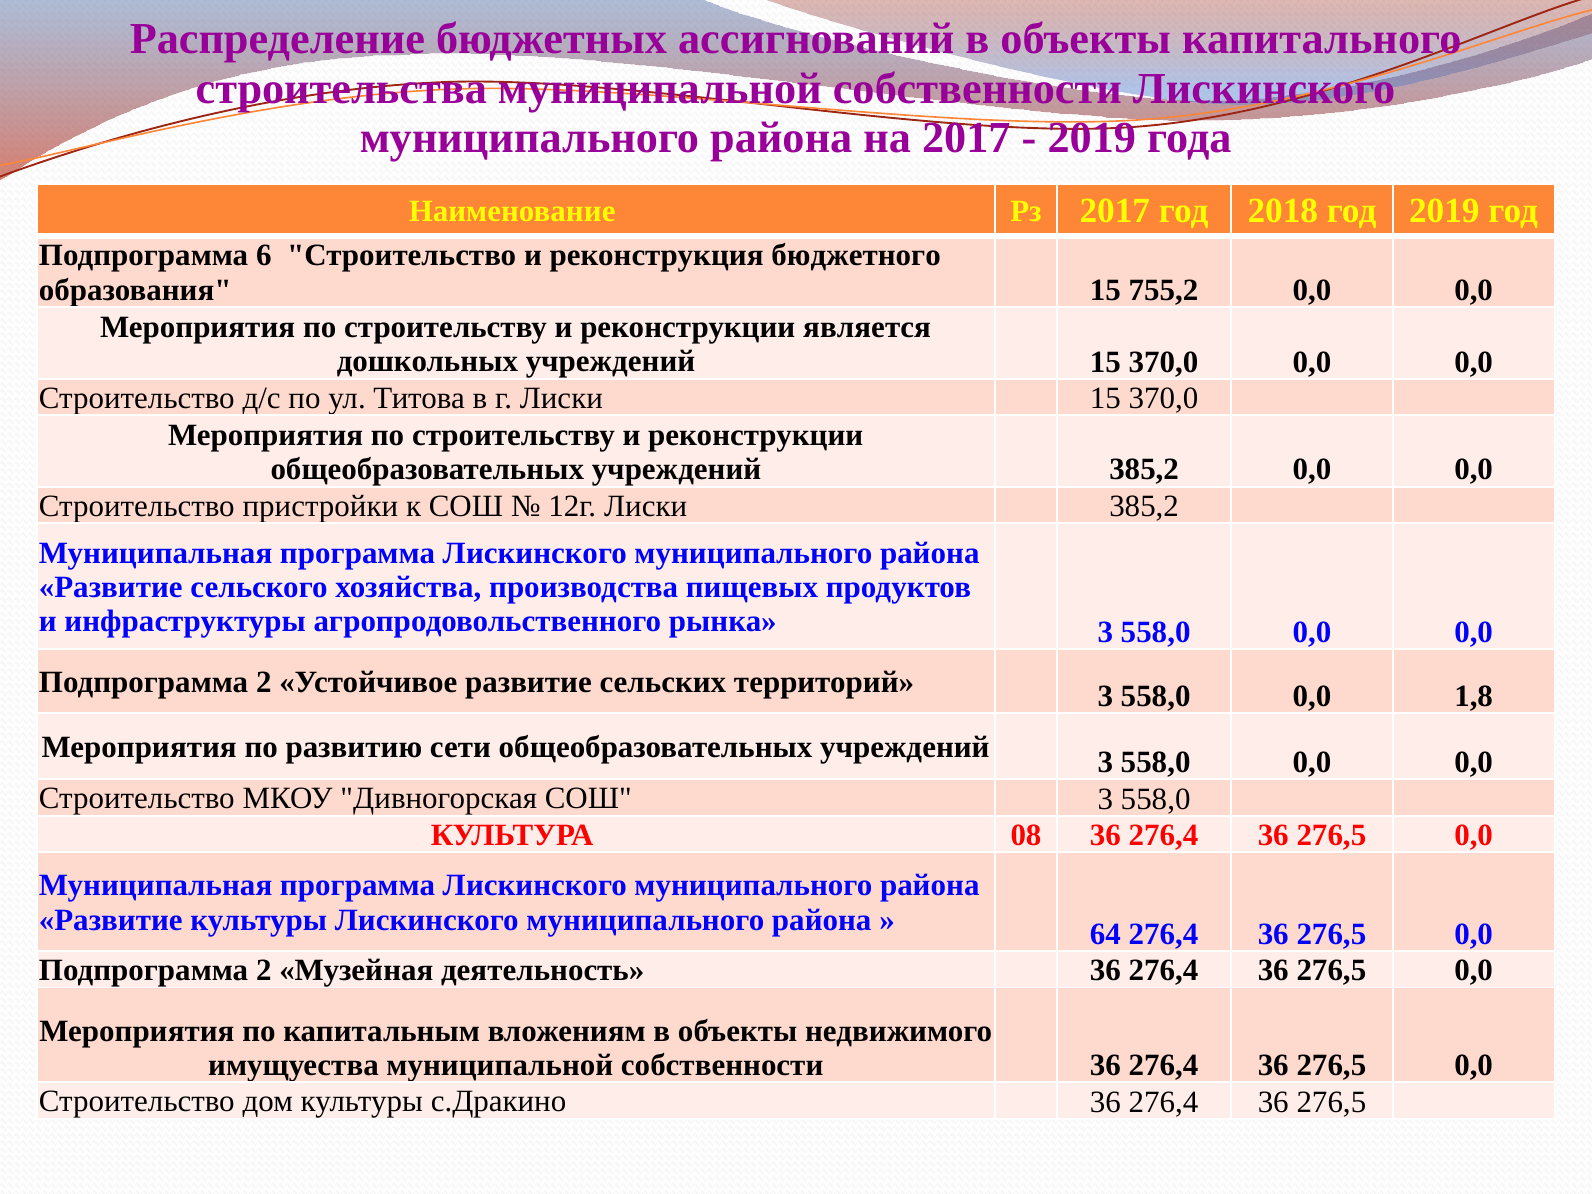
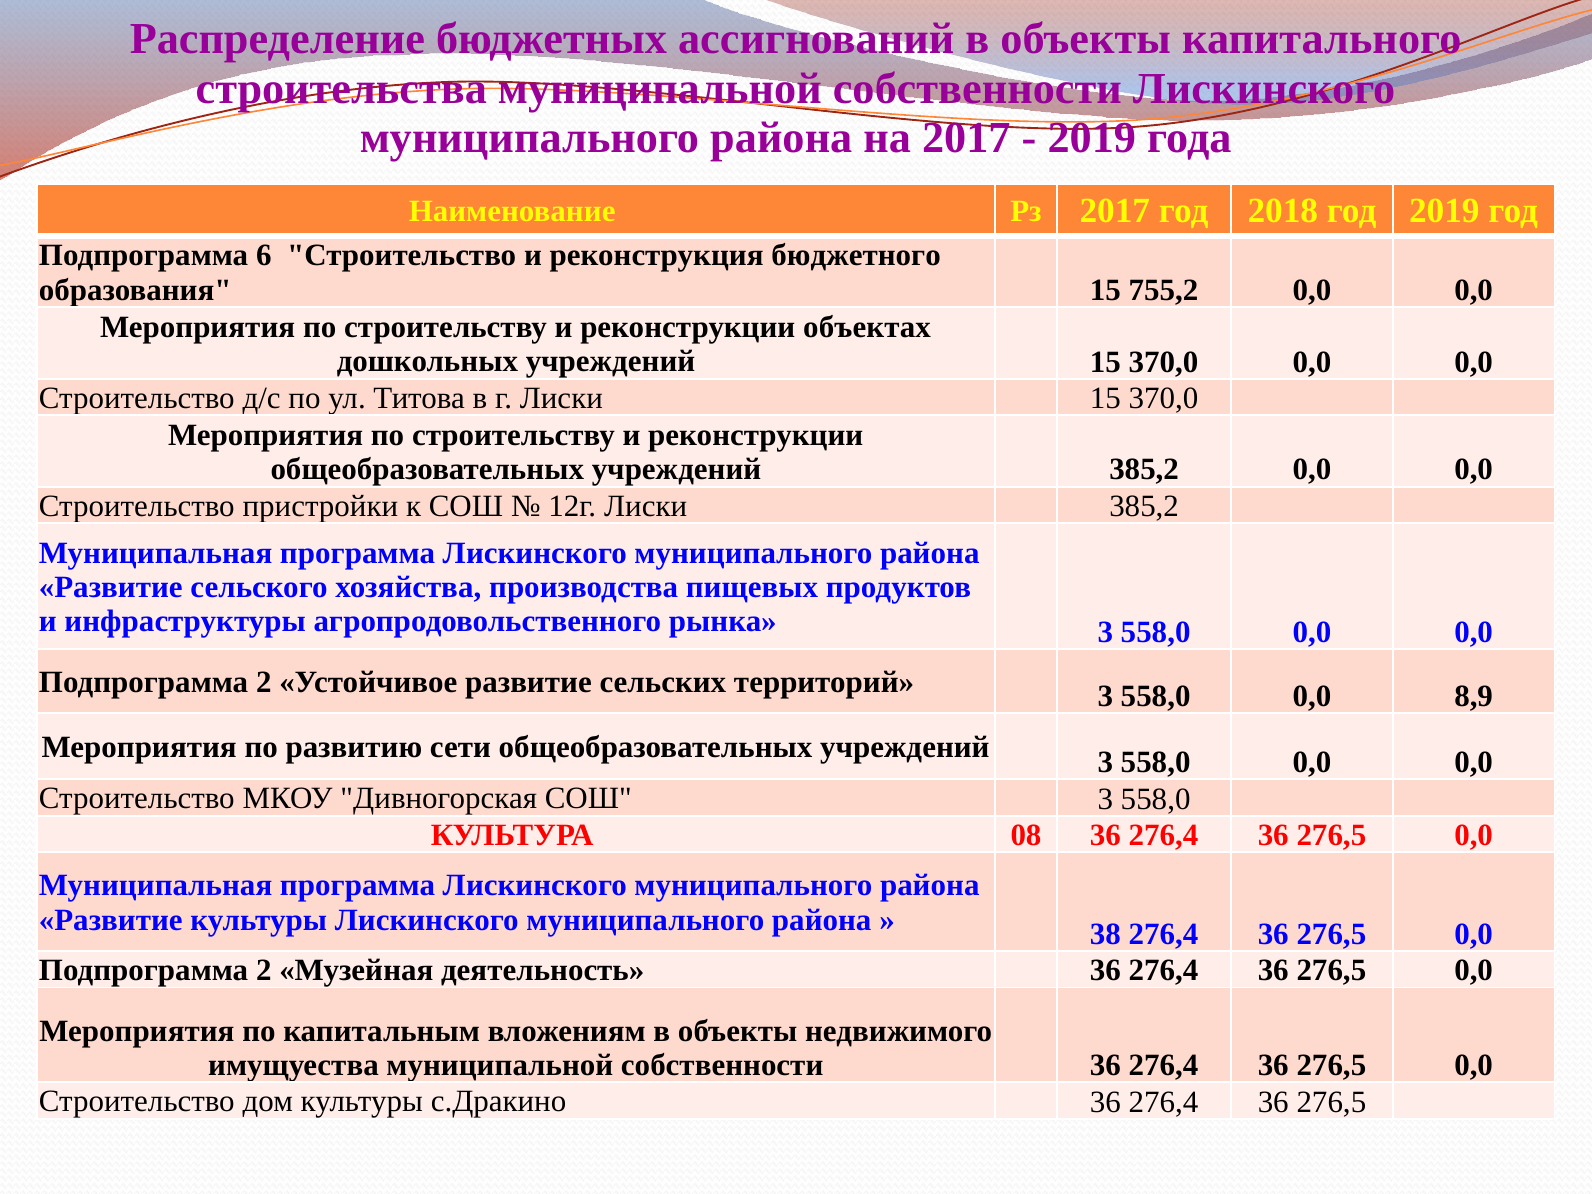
является: является -> объектах
1,8: 1,8 -> 8,9
64: 64 -> 38
